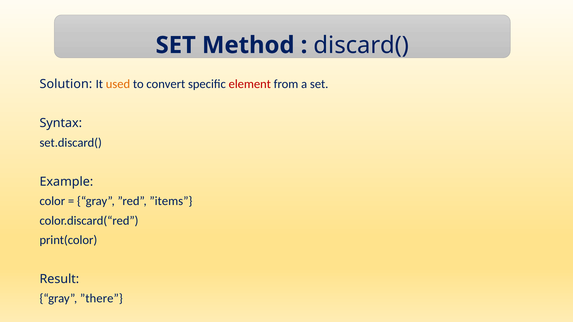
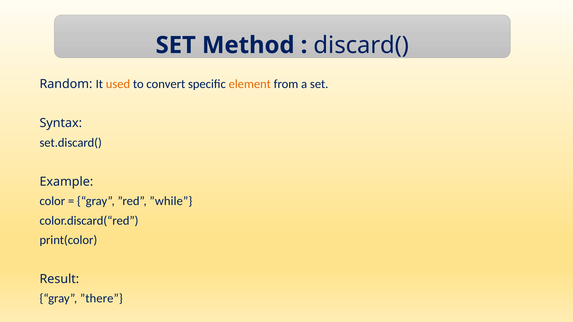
Solution: Solution -> Random
element colour: red -> orange
”items: ”items -> ”while
